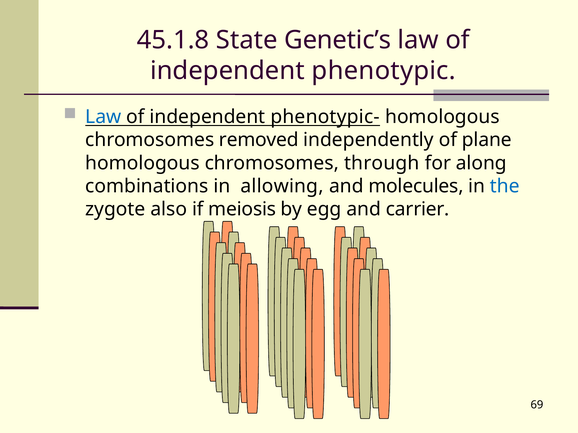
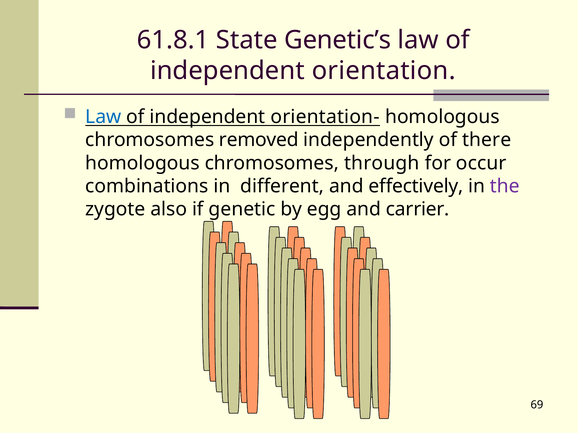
45.1.8: 45.1.8 -> 61.8.1
phenotypic: phenotypic -> orientation
phenotypic-: phenotypic- -> orientation-
plane: plane -> there
along: along -> occur
allowing: allowing -> different
molecules: molecules -> effectively
the colour: blue -> purple
meiosis: meiosis -> genetic
